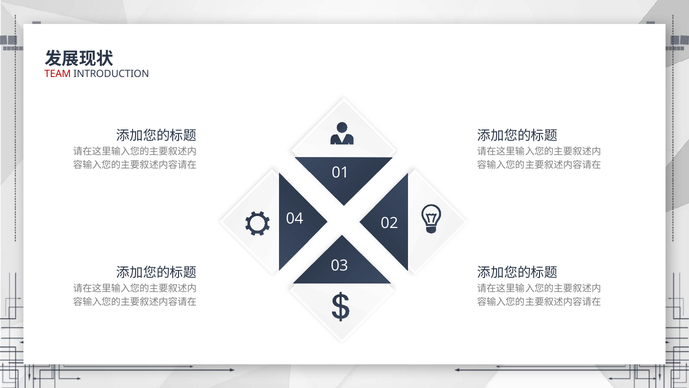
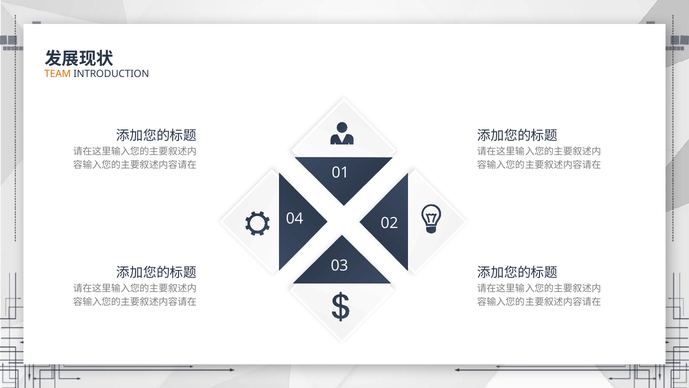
TEAM colour: red -> orange
